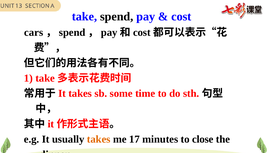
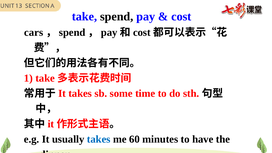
takes at (99, 139) colour: orange -> blue
17: 17 -> 60
close: close -> have
